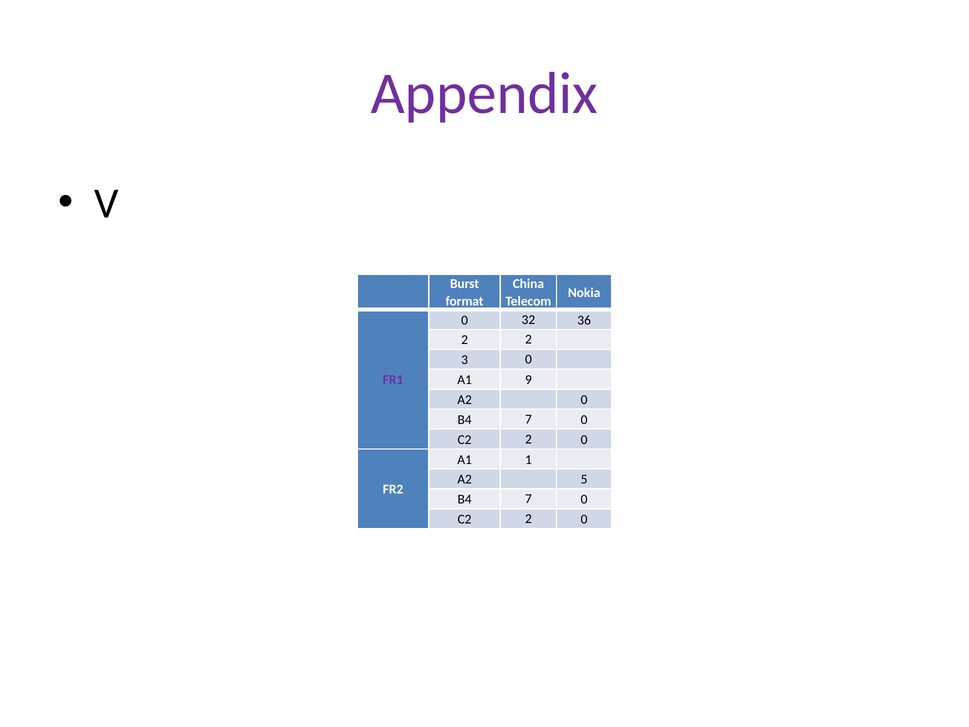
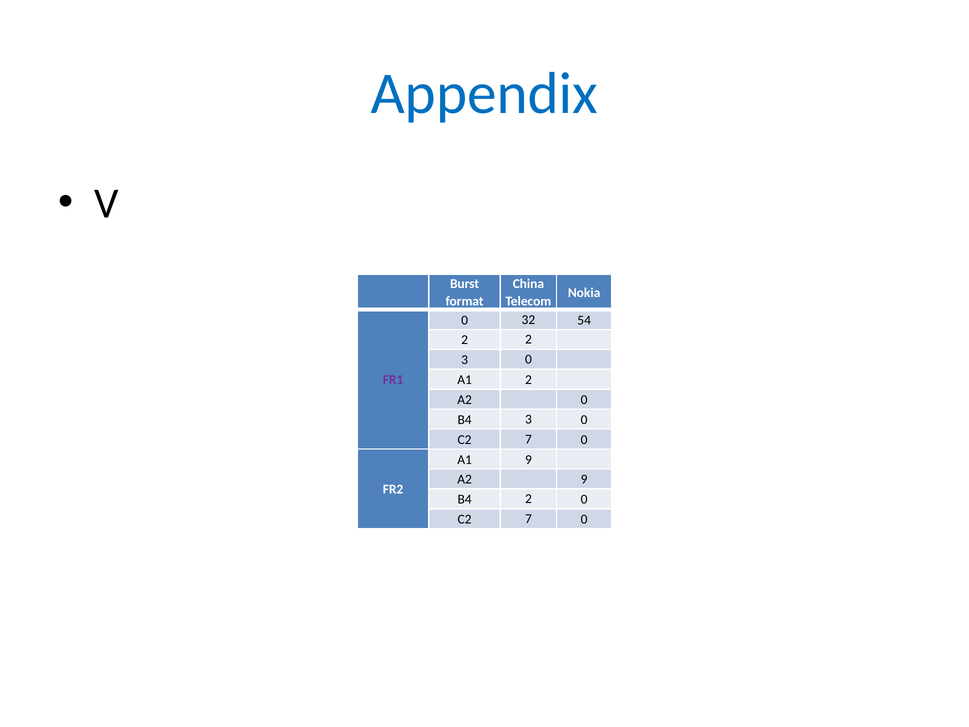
Appendix colour: purple -> blue
36: 36 -> 54
A1 9: 9 -> 2
7 at (528, 419): 7 -> 3
2 at (528, 439): 2 -> 7
A1 1: 1 -> 9
A2 5: 5 -> 9
7 at (528, 499): 7 -> 2
2 at (528, 519): 2 -> 7
